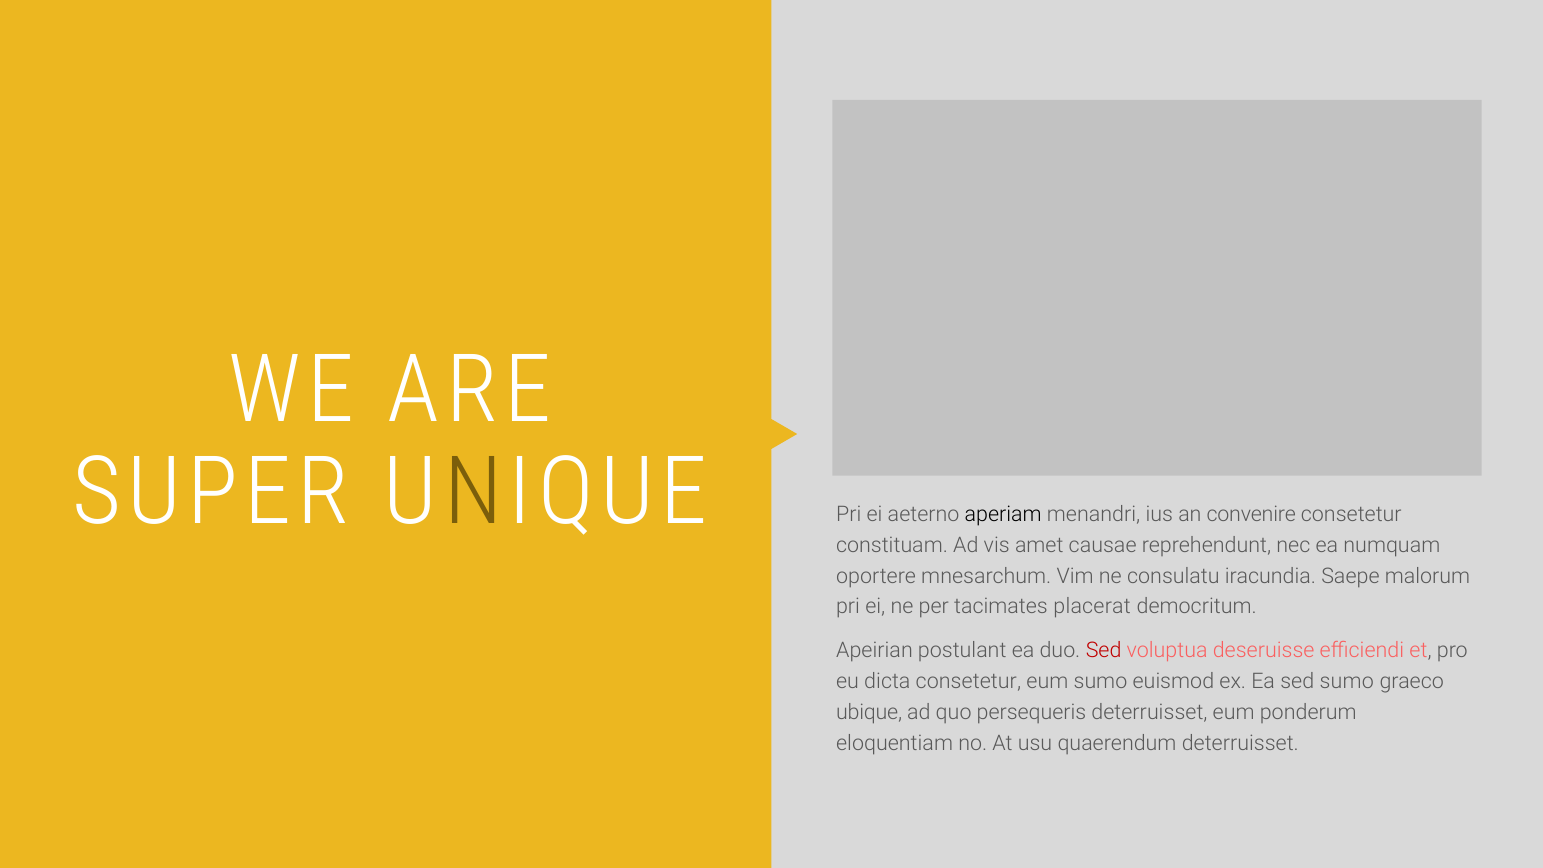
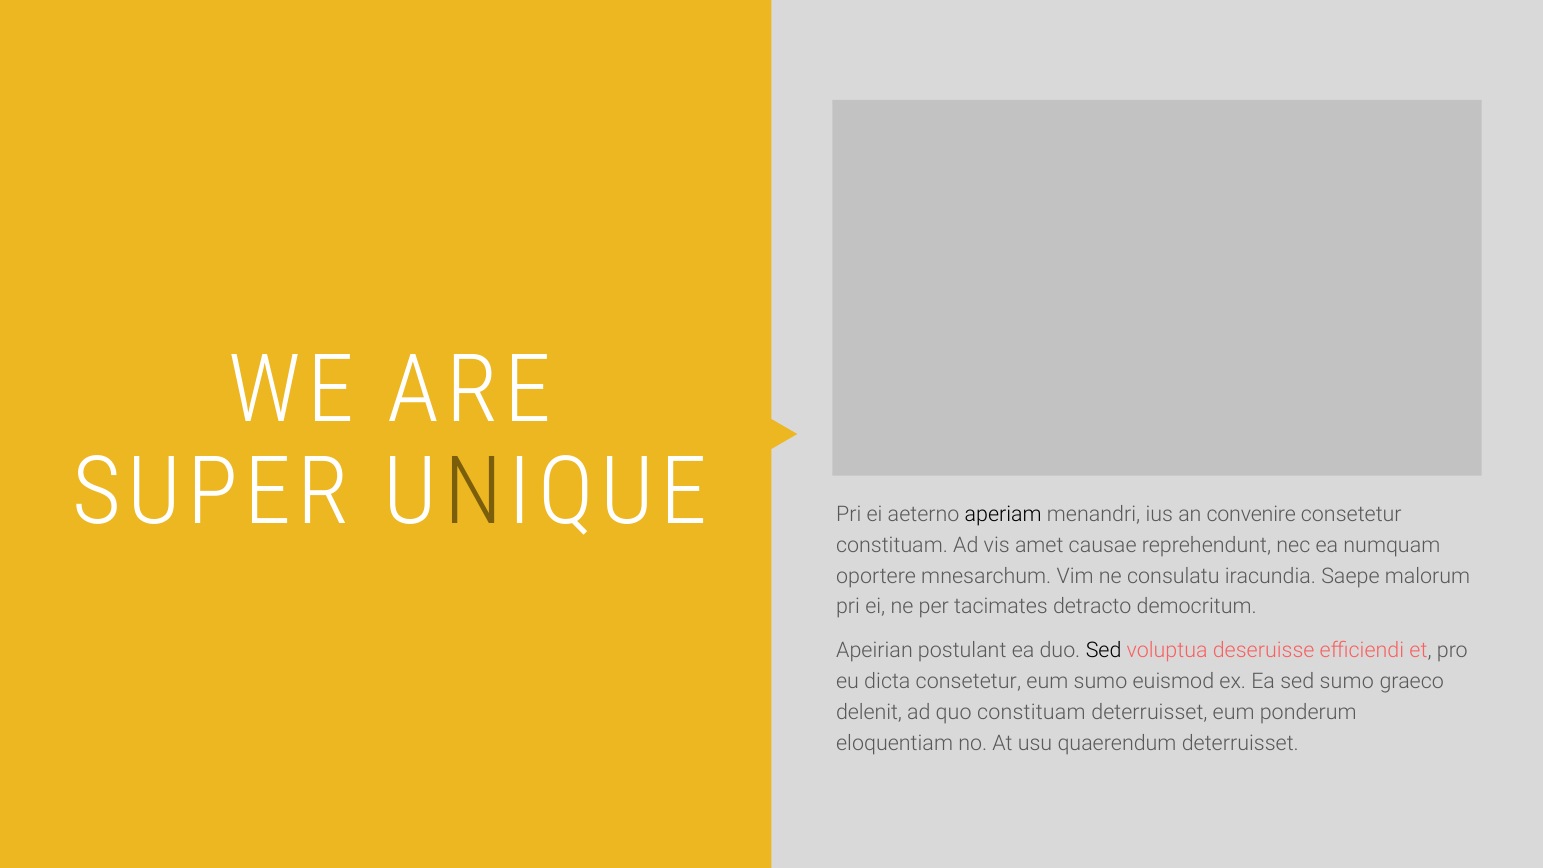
placerat: placerat -> detracto
Sed at (1104, 651) colour: red -> black
ubique: ubique -> delenit
quo persequeris: persequeris -> constituam
